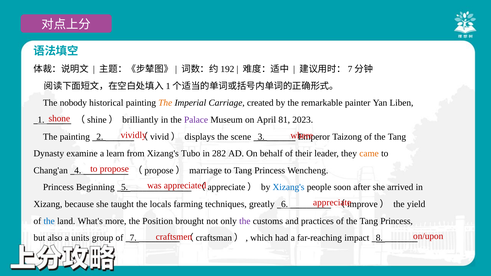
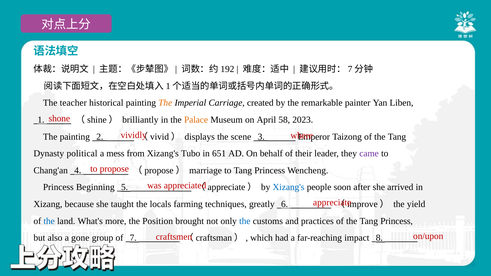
nobody: nobody -> teacher
Palace colour: purple -> orange
81: 81 -> 58
examine: examine -> political
learn: learn -> mess
282: 282 -> 651
came colour: orange -> purple
the at (245, 221) colour: purple -> blue
units: units -> gone
